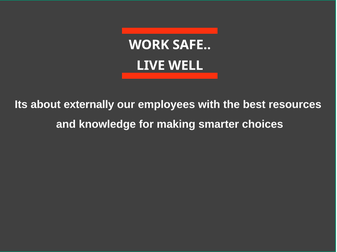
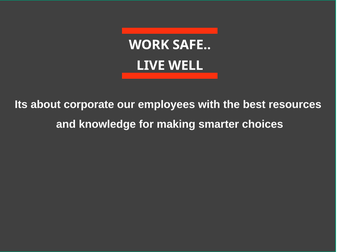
externally: externally -> corporate
